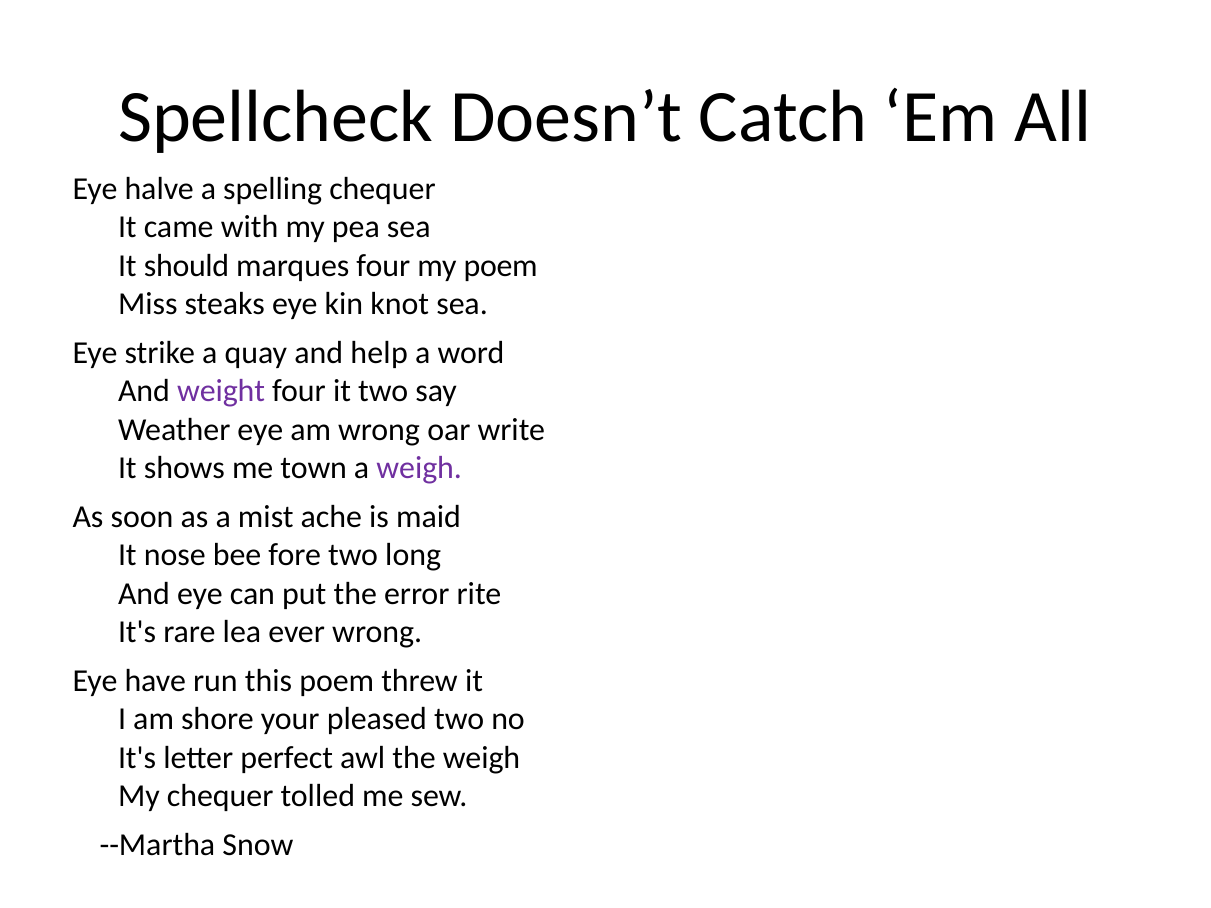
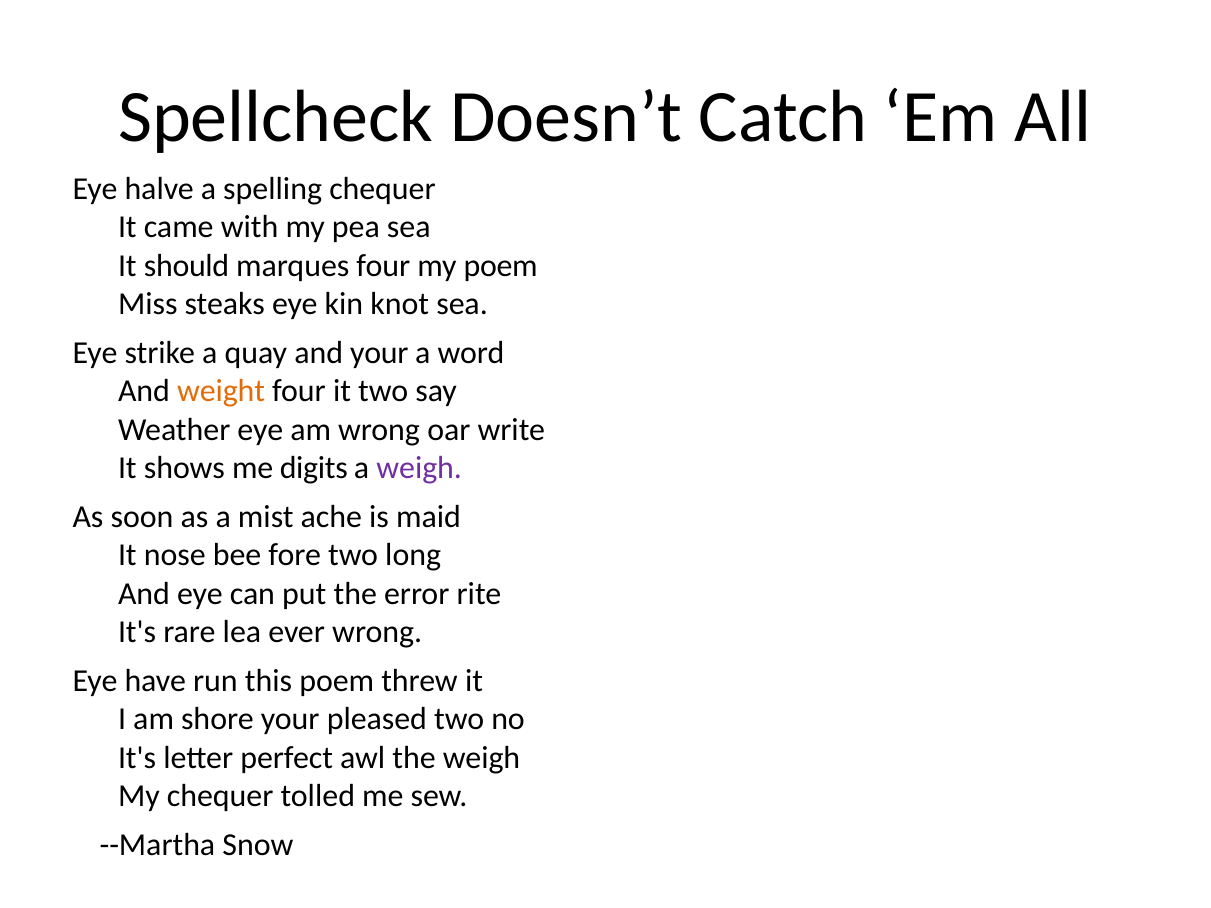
and help: help -> your
weight colour: purple -> orange
town: town -> digits
